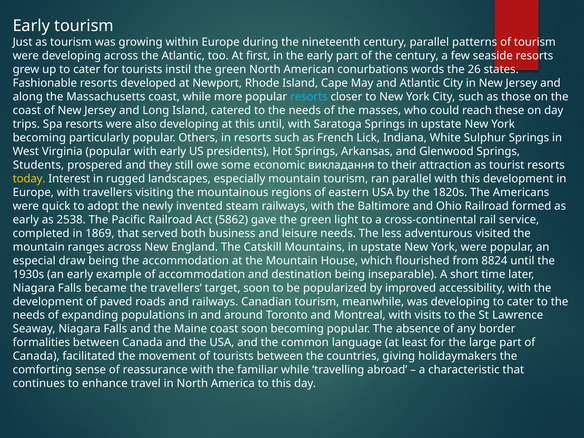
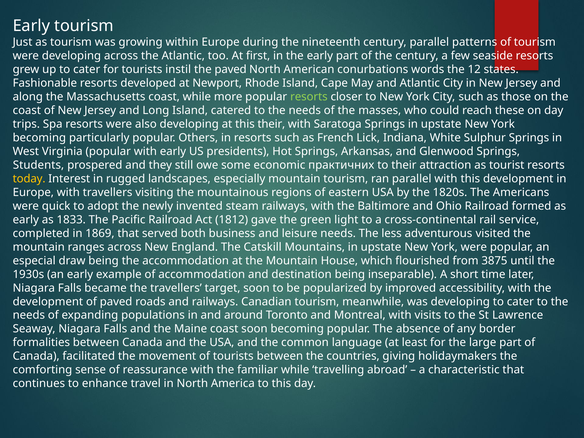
green at (231, 69): green -> paved
26: 26 -> 12
resorts at (309, 97) colour: light blue -> light green
this until: until -> their
викладання: викладання -> практичних
2538: 2538 -> 1833
5862: 5862 -> 1812
8824: 8824 -> 3875
